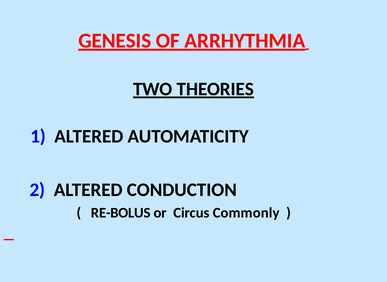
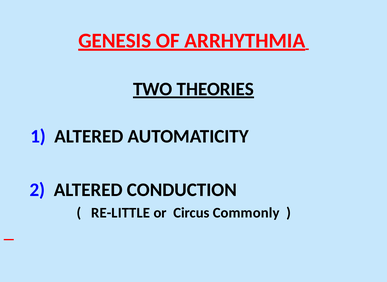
RE-BOLUS: RE-BOLUS -> RE-LITTLE
